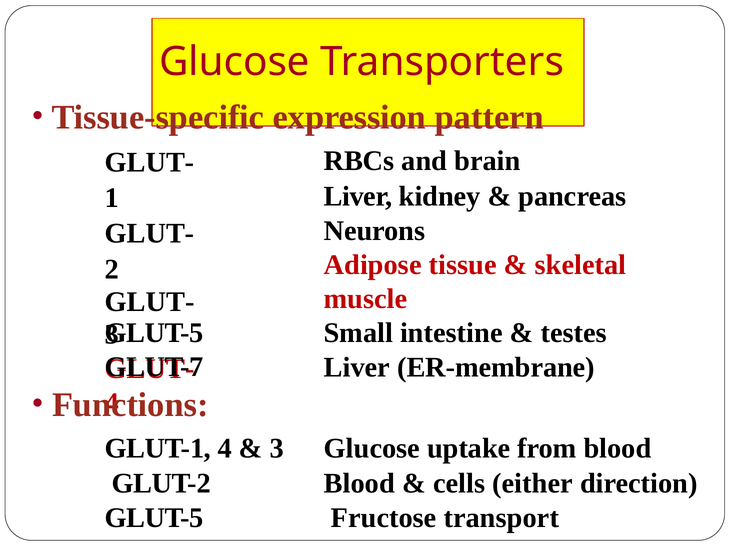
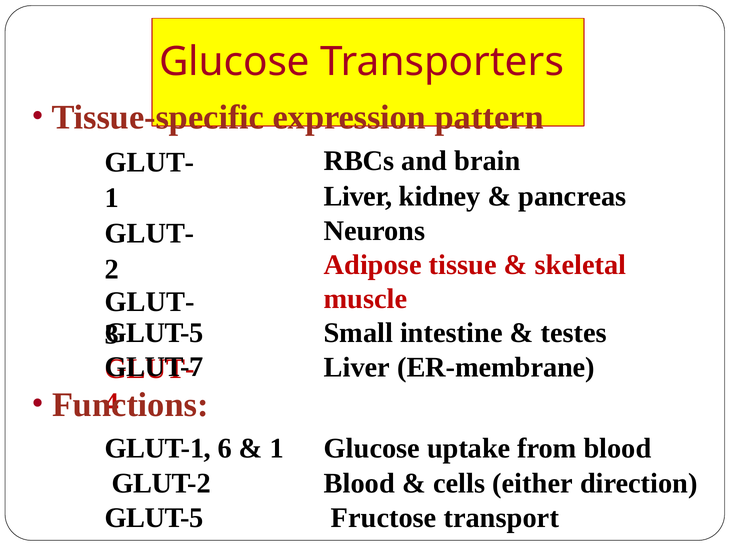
GLUT-1 4: 4 -> 6
3 at (277, 448): 3 -> 1
